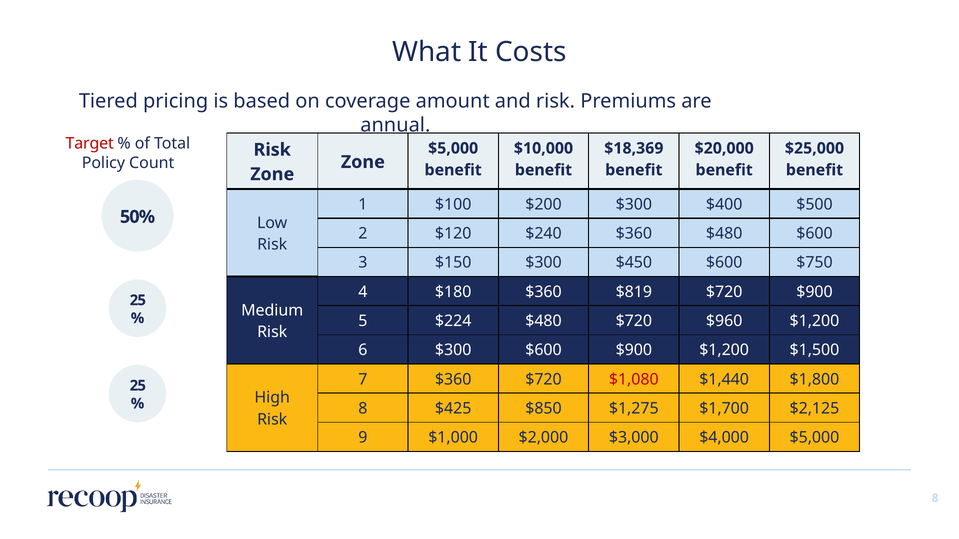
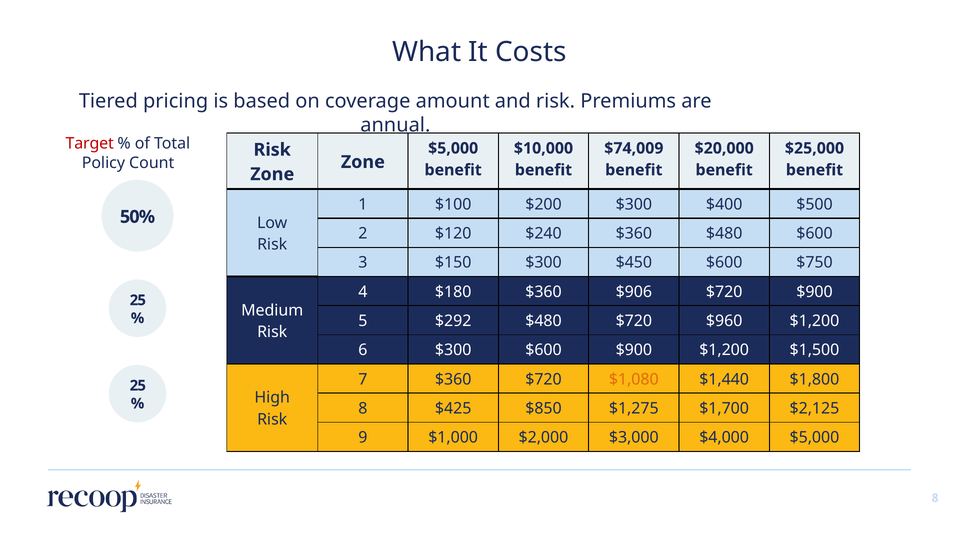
$18,369: $18,369 -> $74,009
$819: $819 -> $906
$224: $224 -> $292
$1,080 colour: red -> orange
